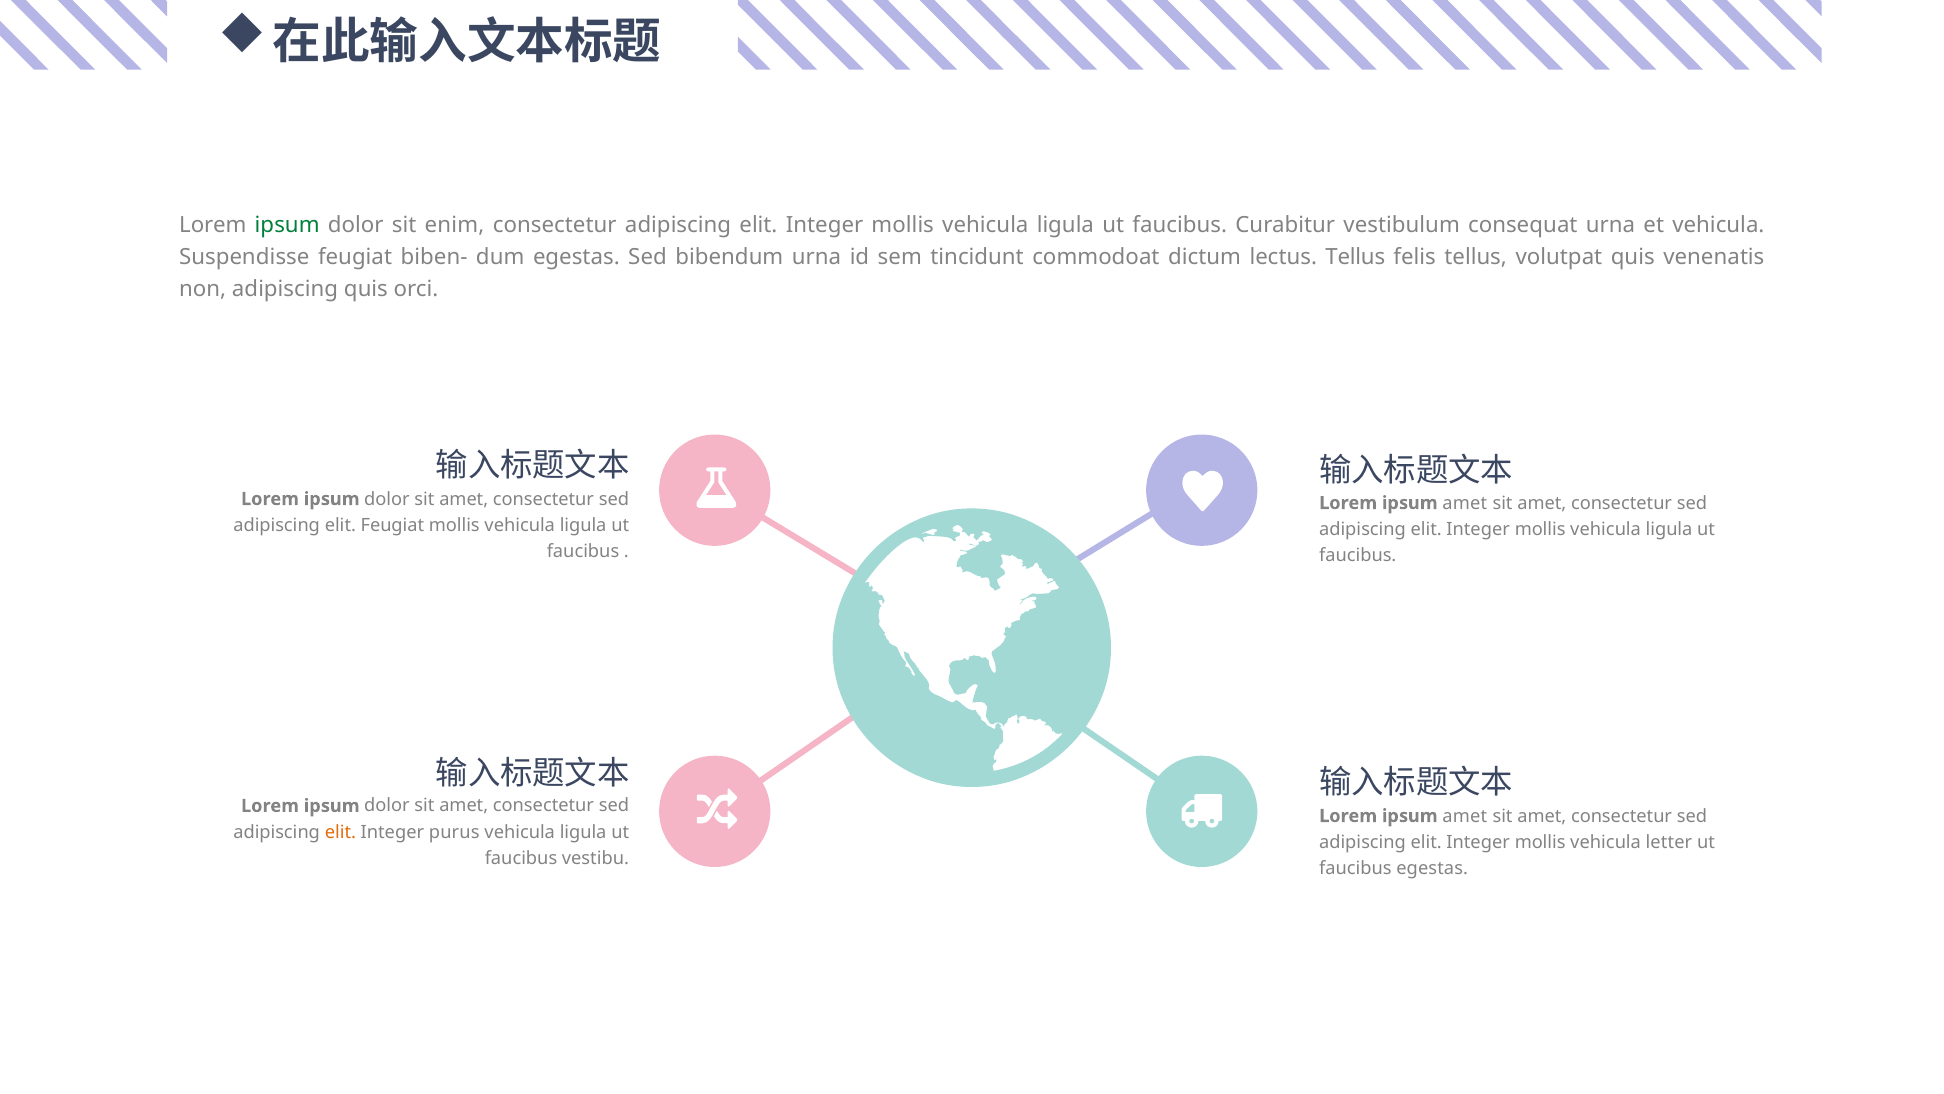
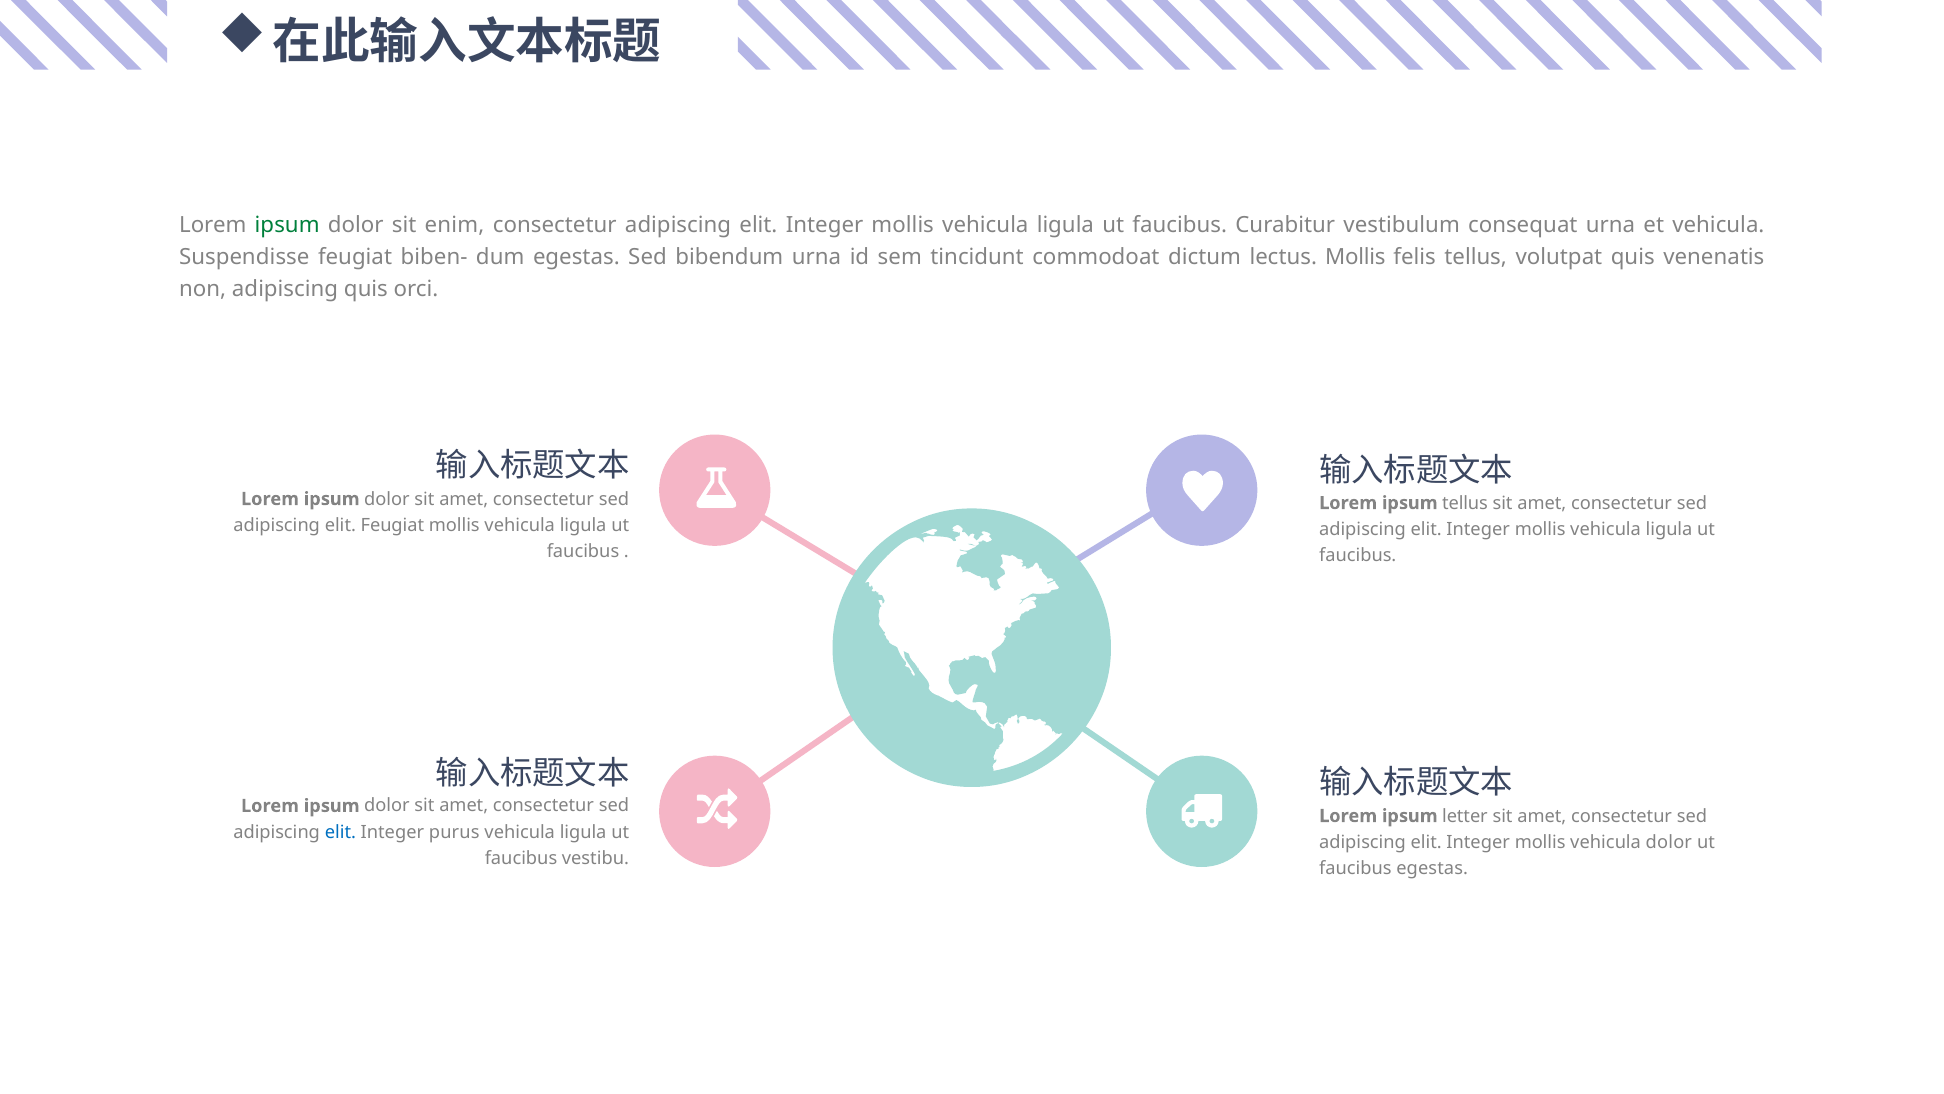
lectus Tellus: Tellus -> Mollis
amet at (1465, 503): amet -> tellus
amet at (1465, 816): amet -> letter
elit at (340, 832) colour: orange -> blue
vehicula letter: letter -> dolor
